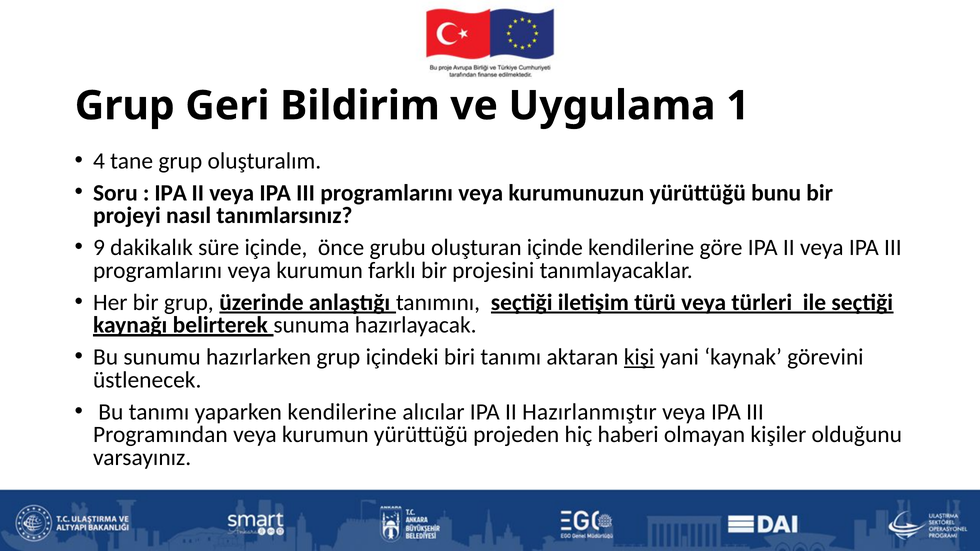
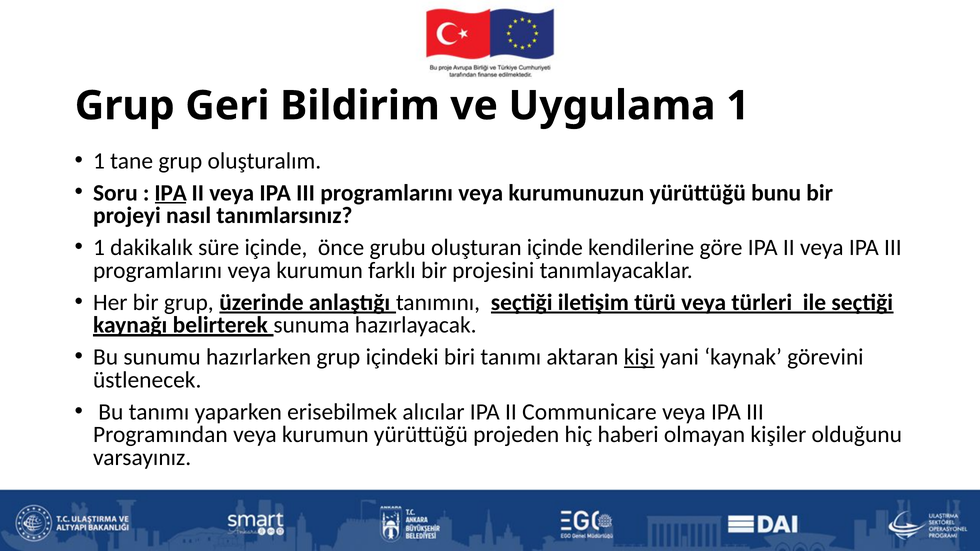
4 at (99, 161): 4 -> 1
IPA at (171, 193) underline: none -> present
9 at (99, 248): 9 -> 1
yaparken kendilerine: kendilerine -> erisebilmek
Hazırlanmıştır: Hazırlanmıştır -> Communicare
